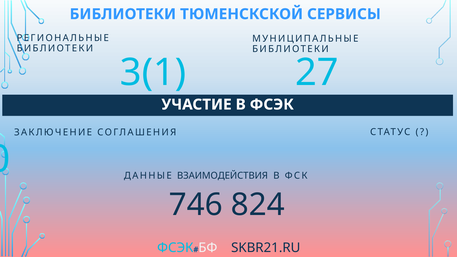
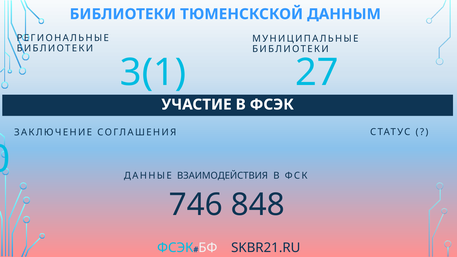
СЕРВИСЫ: СЕРВИСЫ -> ДАННЫМ
824: 824 -> 848
